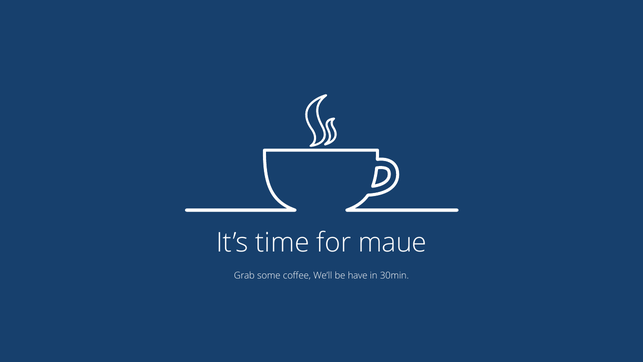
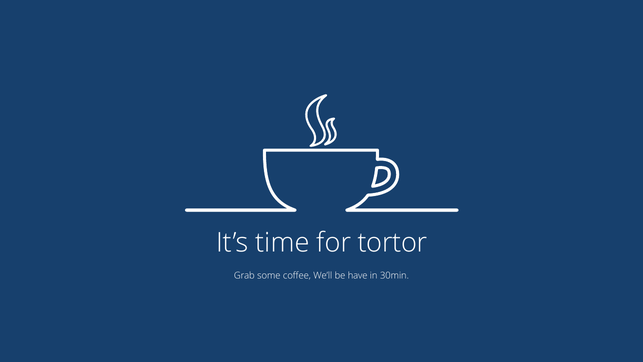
maue: maue -> tortor
